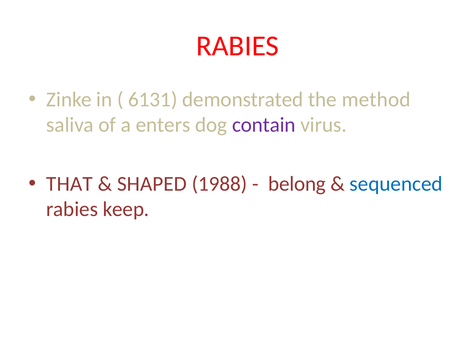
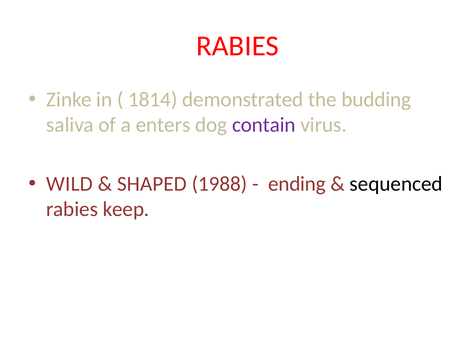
6131: 6131 -> 1814
method: method -> budding
THAT: THAT -> WILD
belong: belong -> ending
sequenced colour: blue -> black
